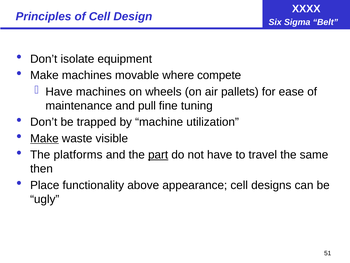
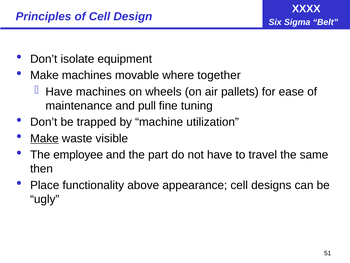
compete: compete -> together
platforms: platforms -> employee
part underline: present -> none
